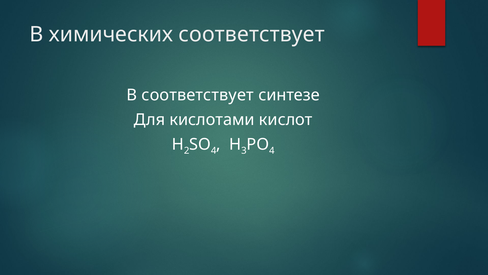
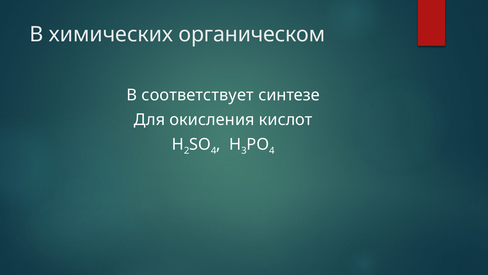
химических соответствует: соответствует -> органическом
кислотами: кислотами -> окисления
